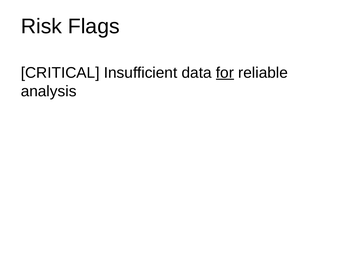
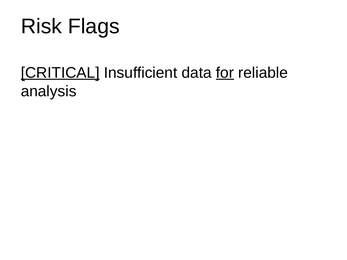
CRITICAL underline: none -> present
